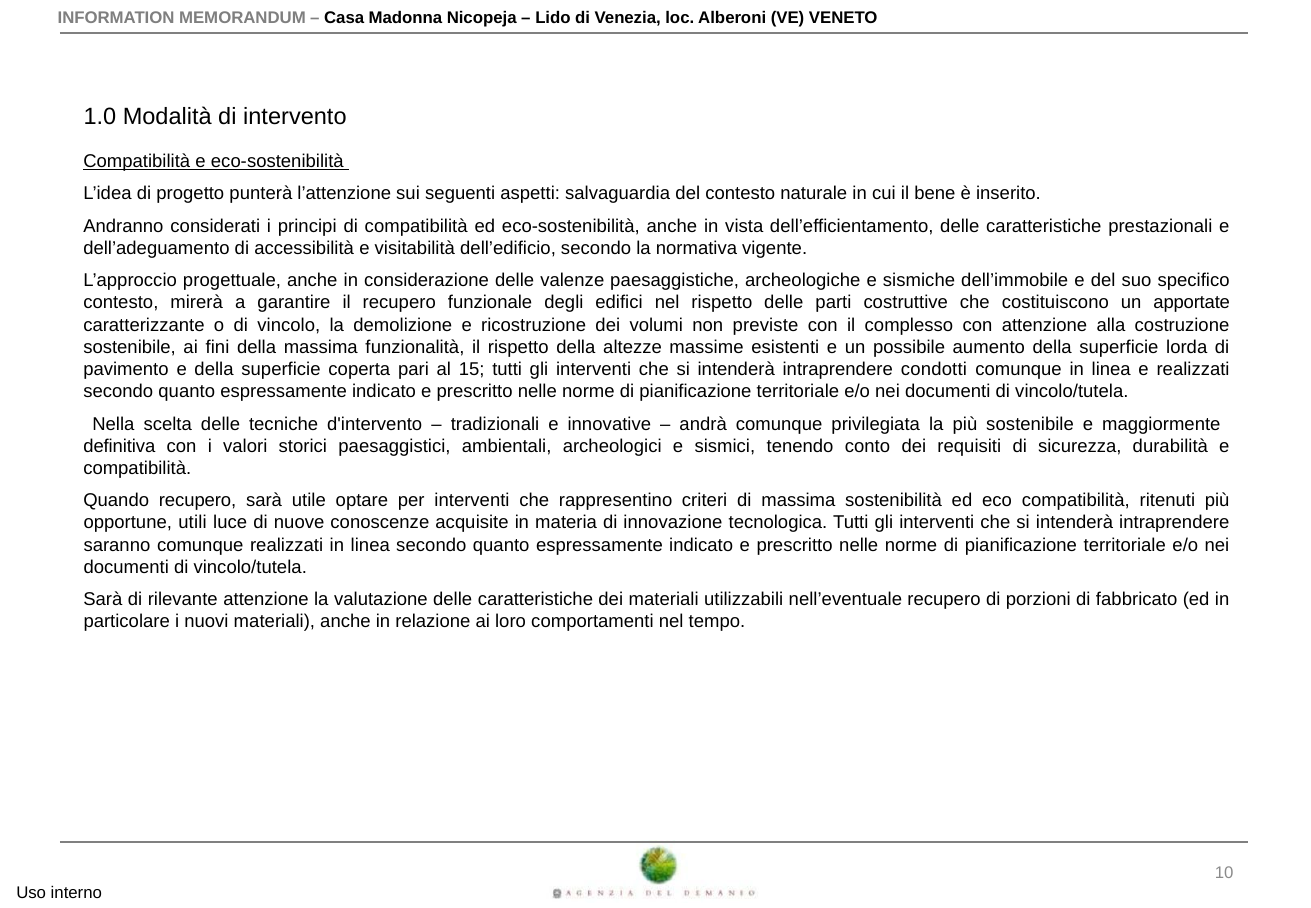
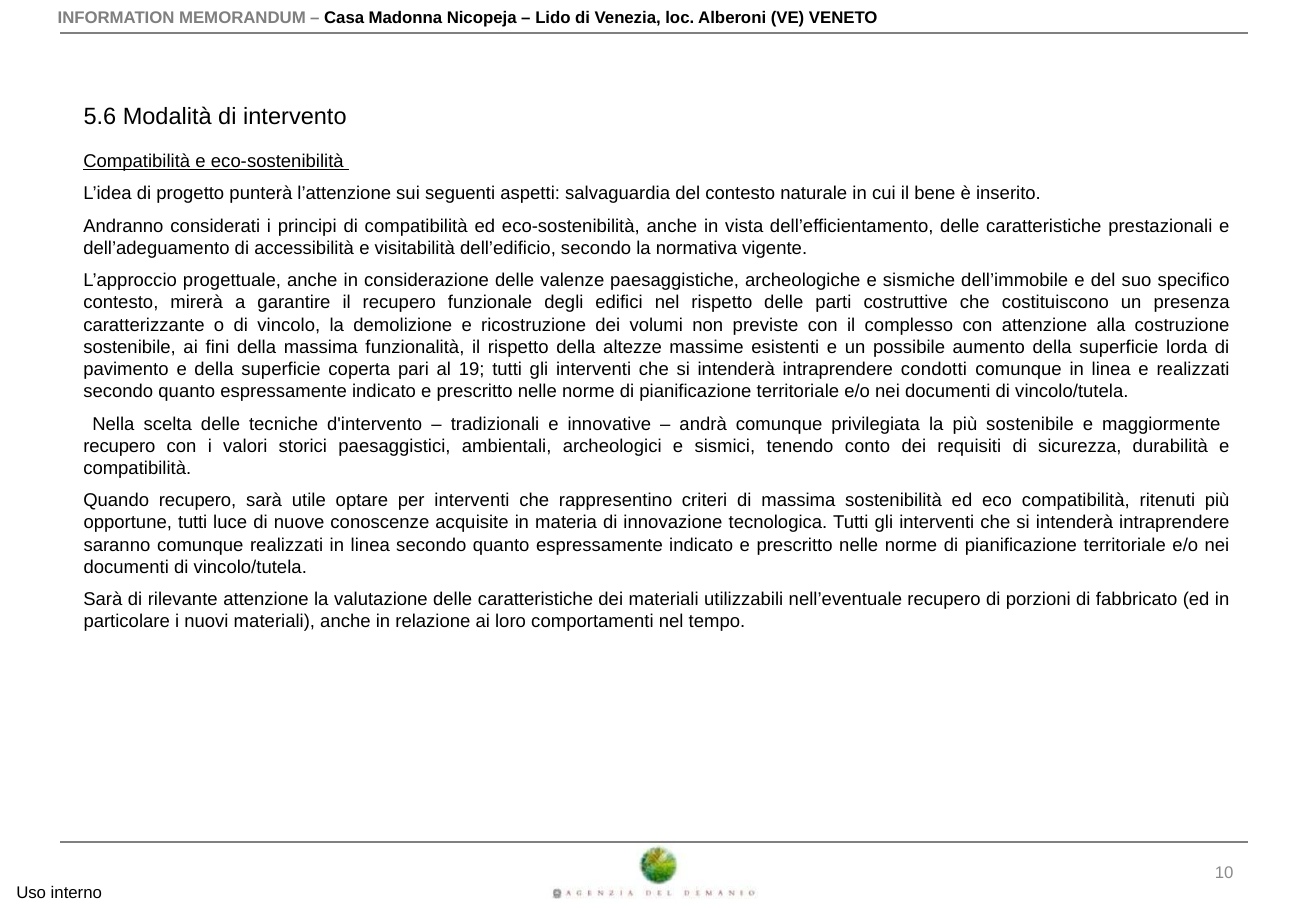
1.0: 1.0 -> 5.6
apportate: apportate -> presenza
15: 15 -> 19
definitiva at (119, 446): definitiva -> recupero
opportune utili: utili -> tutti
